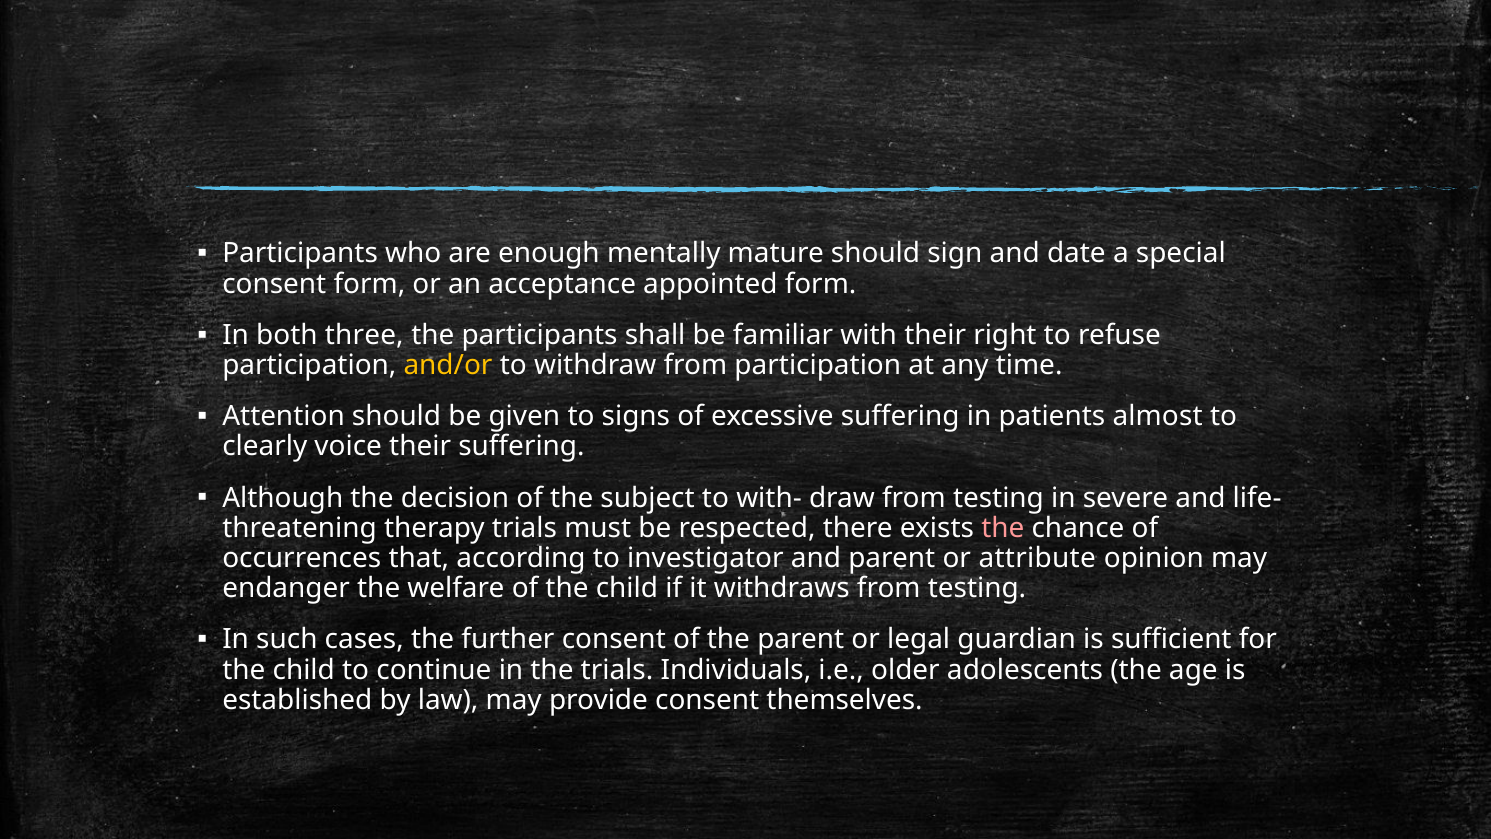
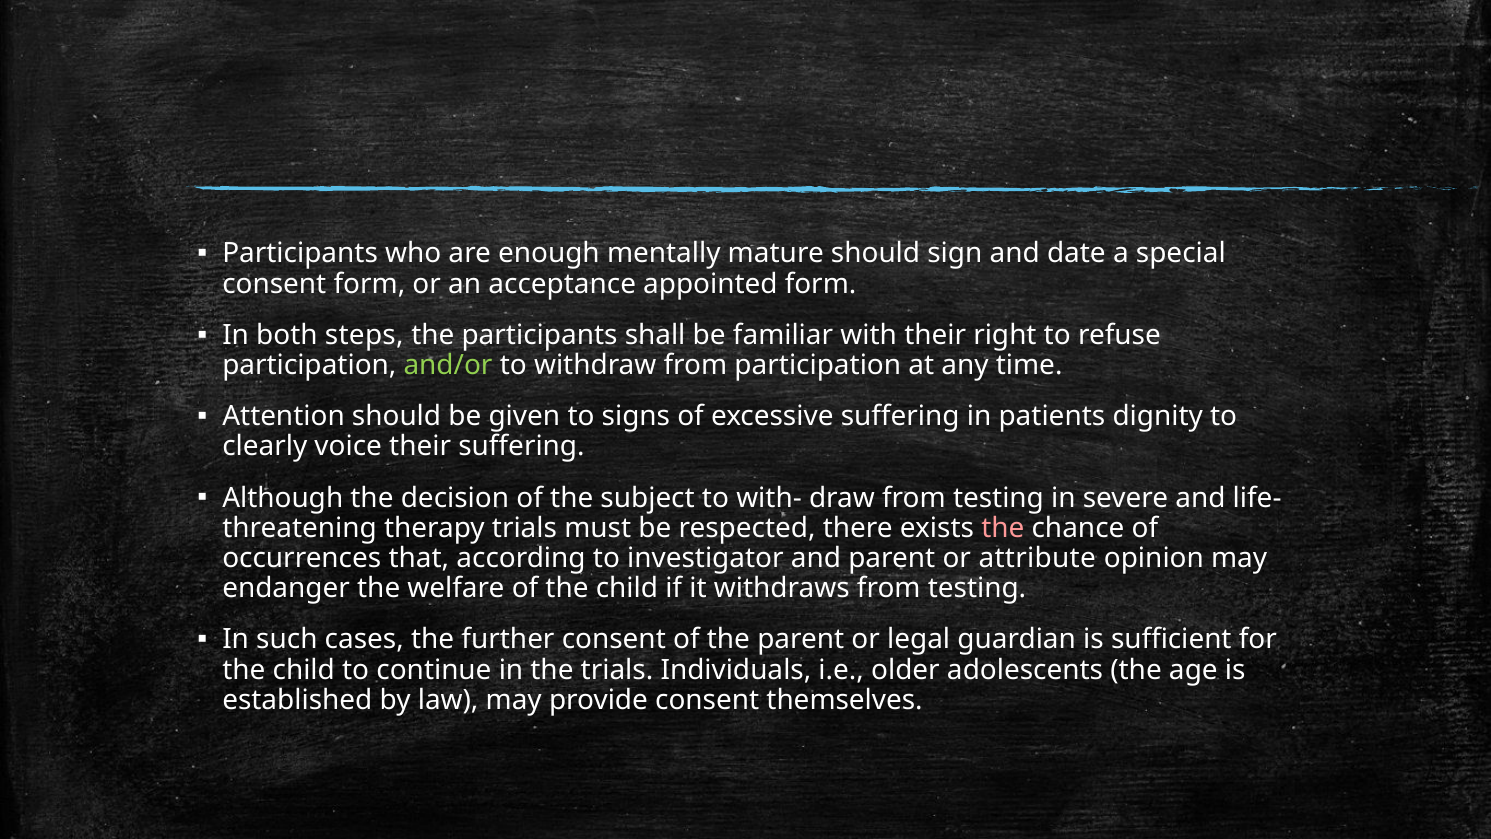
three: three -> steps
and/or colour: yellow -> light green
almost: almost -> dignity
